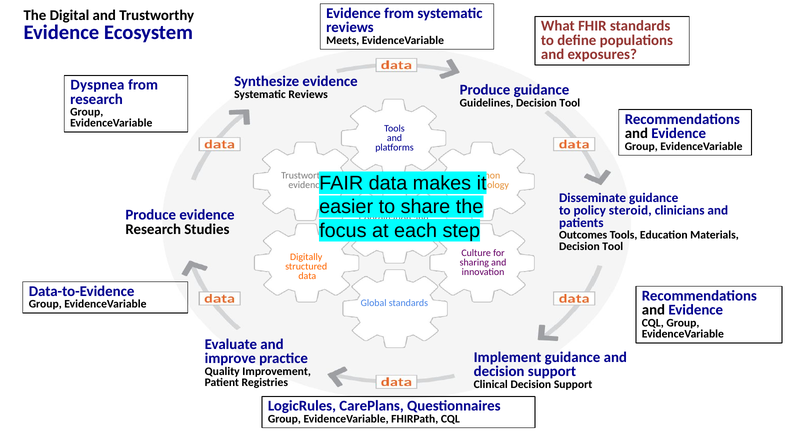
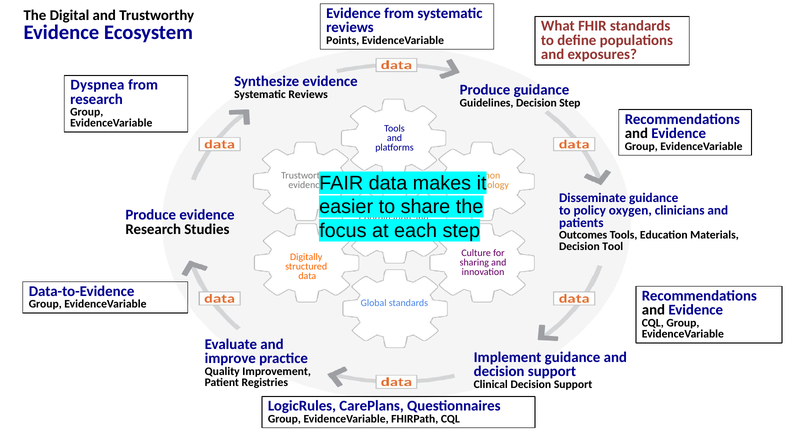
Meets: Meets -> Points
Guidelines Decision Tool: Tool -> Step
steroid: steroid -> oxygen
